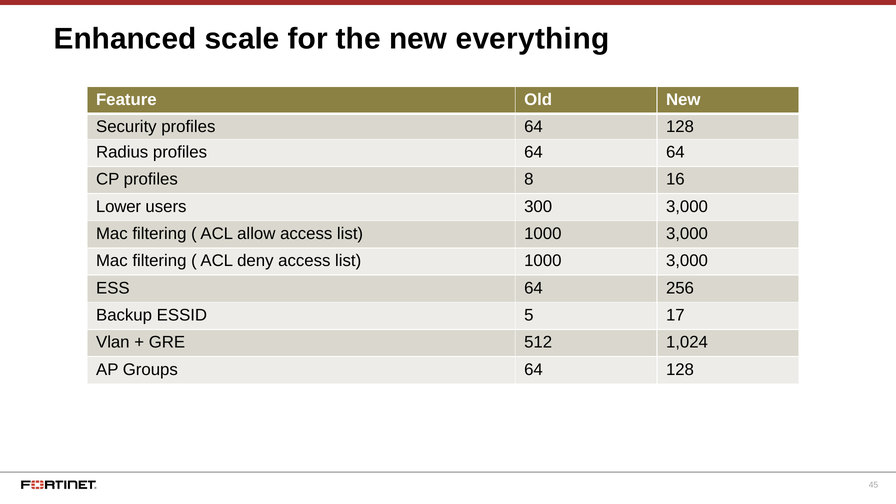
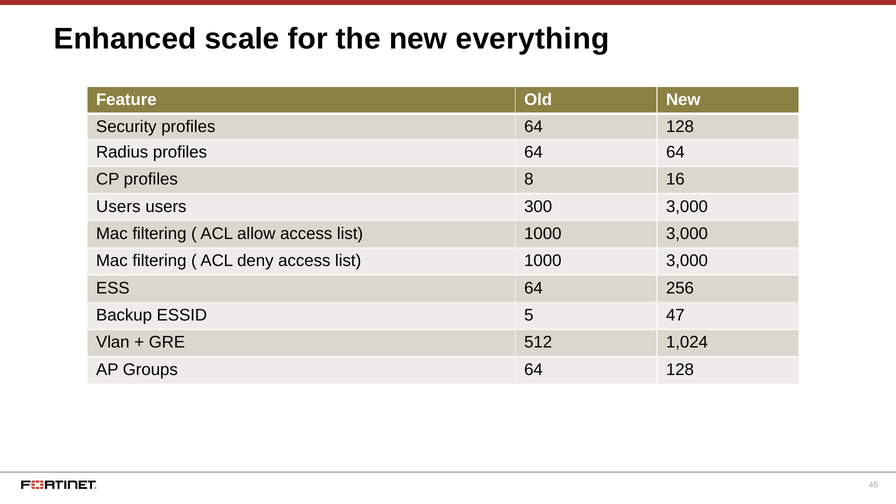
Lower at (119, 207): Lower -> Users
17: 17 -> 47
